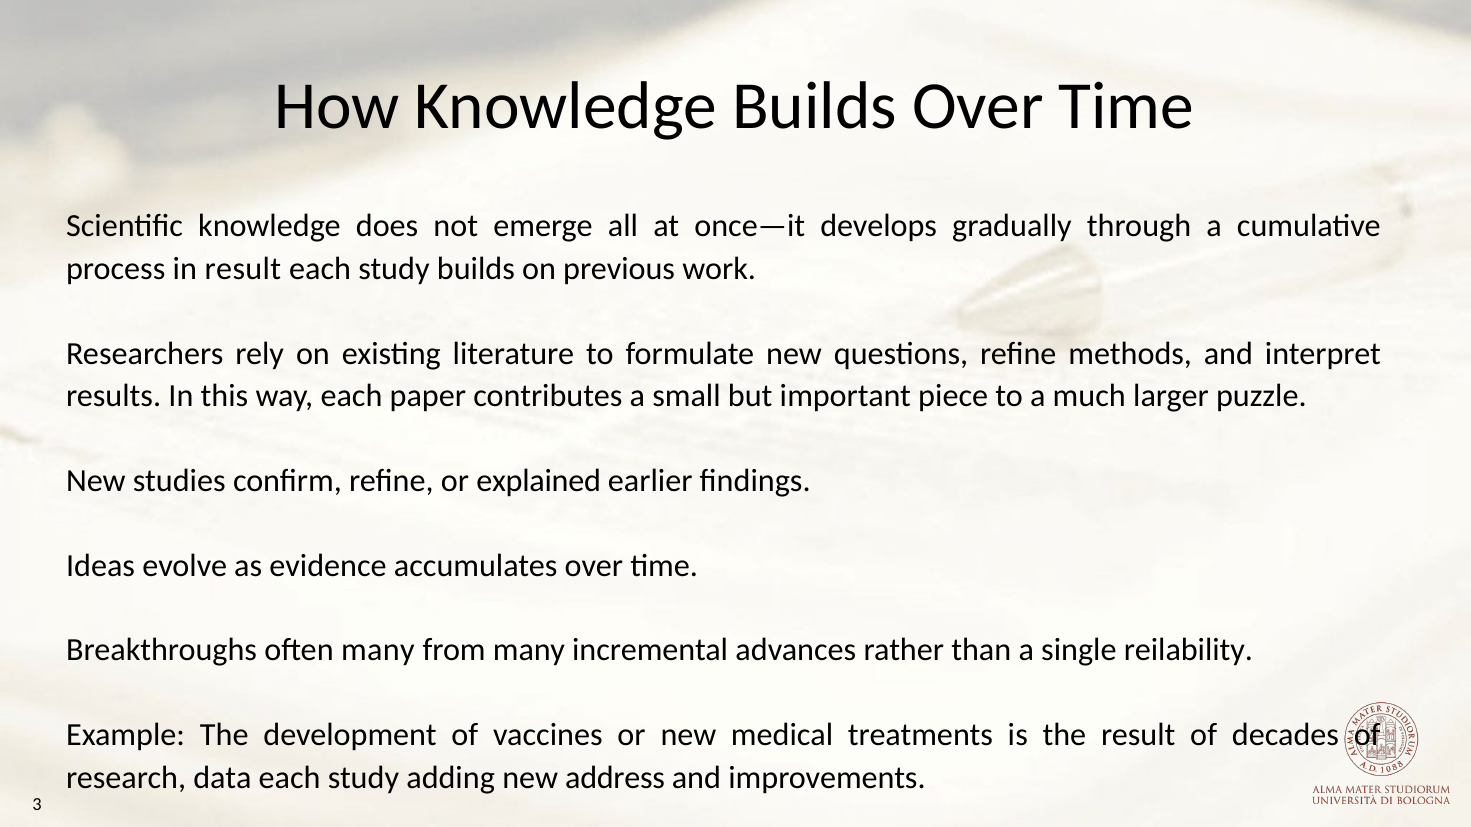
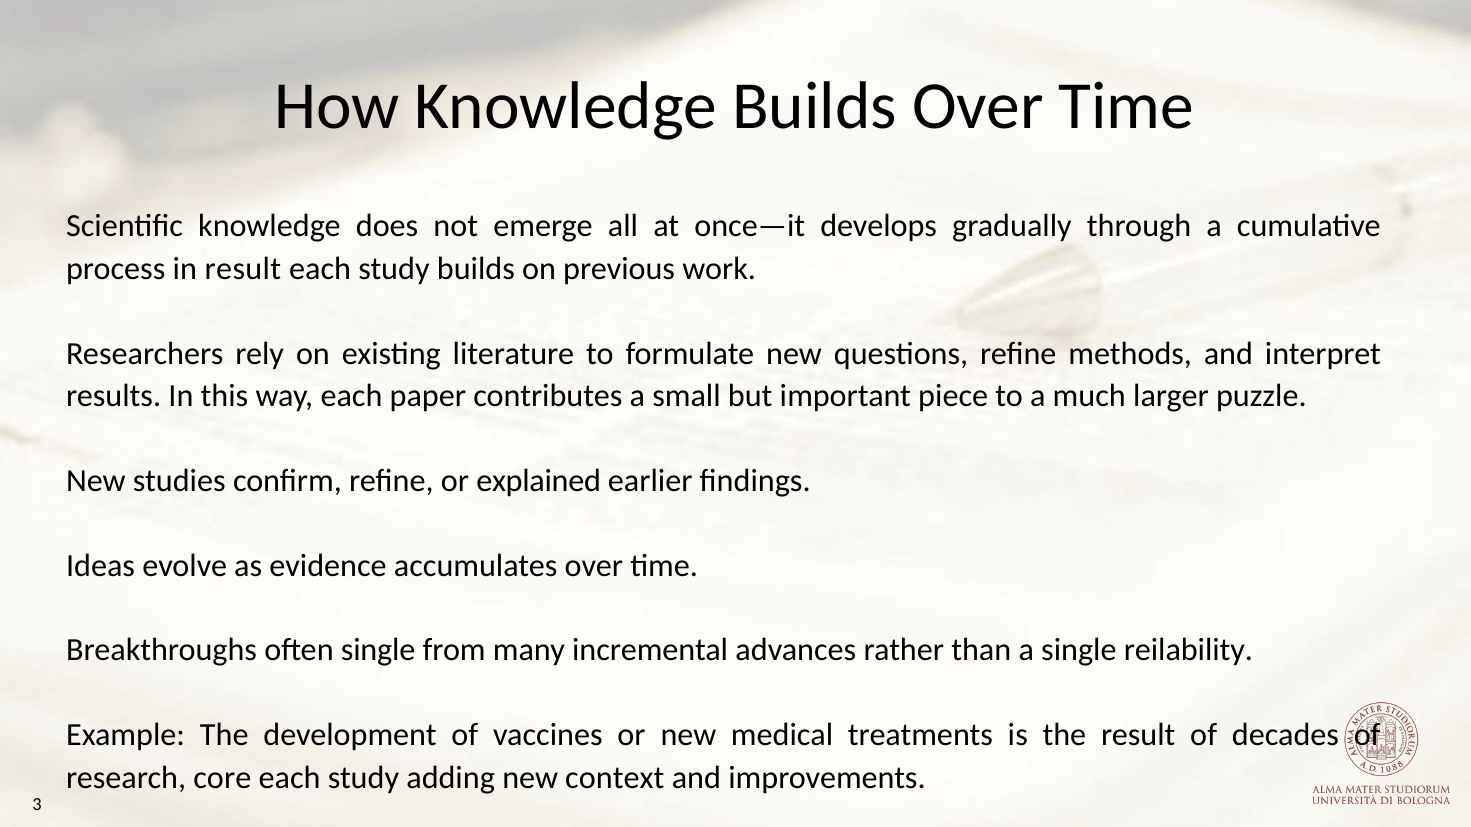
often many: many -> single
data: data -> core
address: address -> context
